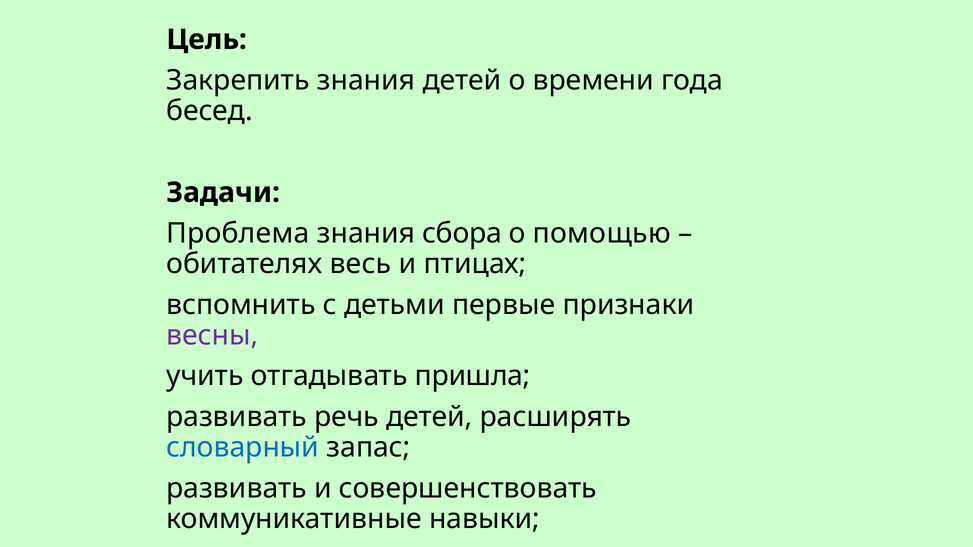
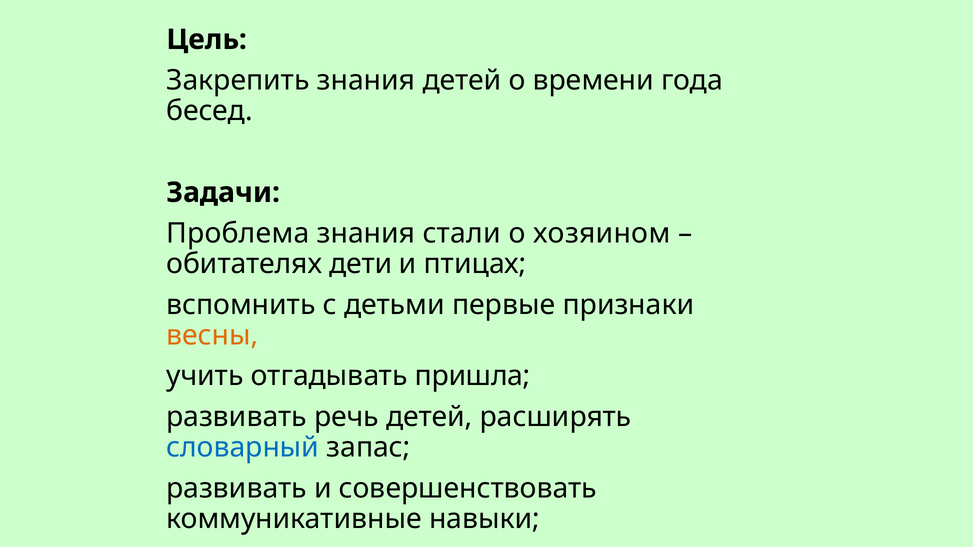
сбора: сбора -> стали
помощью: помощью -> хозяином
весь: весь -> дети
весны colour: purple -> orange
